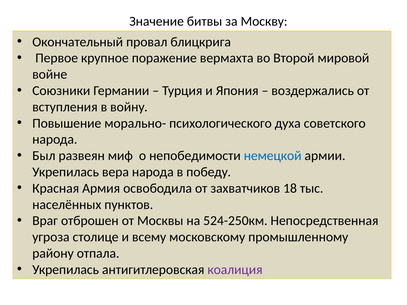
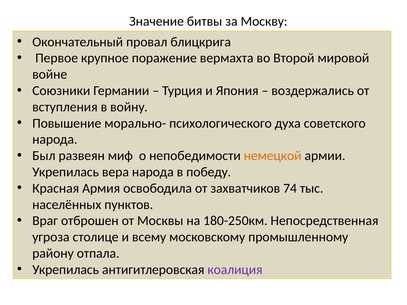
немецкой colour: blue -> orange
18: 18 -> 74
524-250км: 524-250км -> 180-250км
